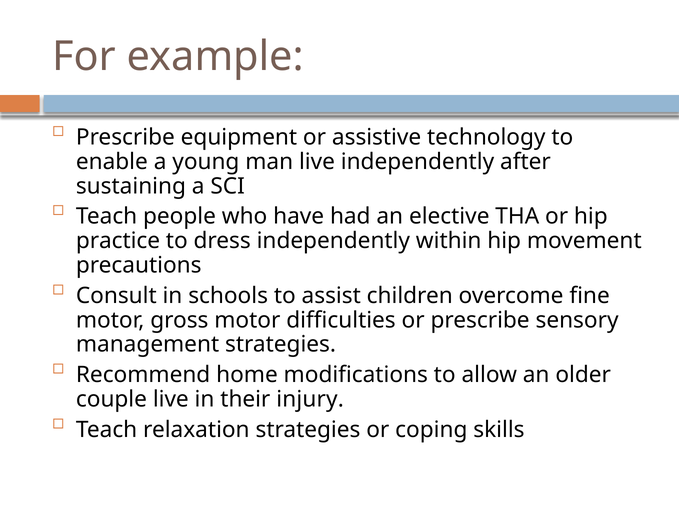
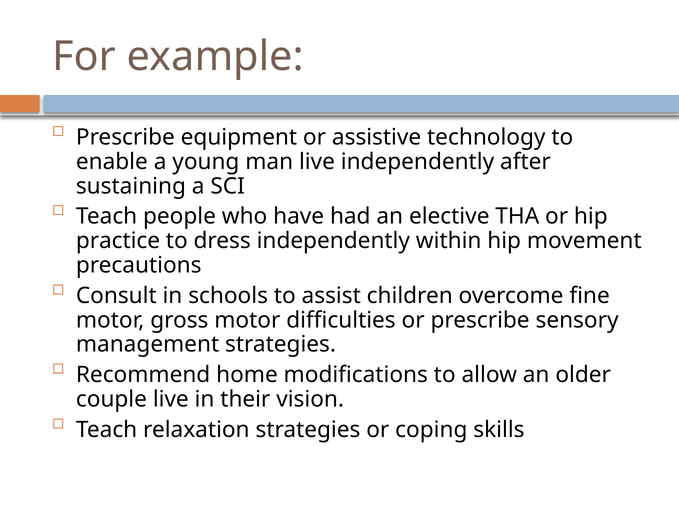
injury: injury -> vision
